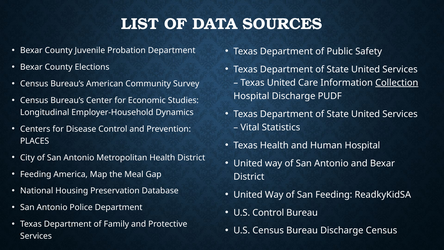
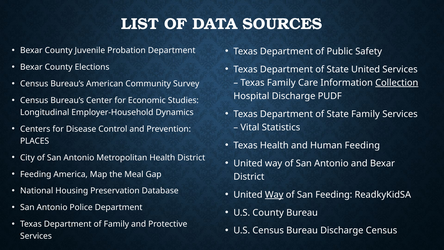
Texas United: United -> Family
United at (366, 114): United -> Family
Human Hospital: Hospital -> Feeding
Way at (274, 194) underline: none -> present
U.S Control: Control -> County
